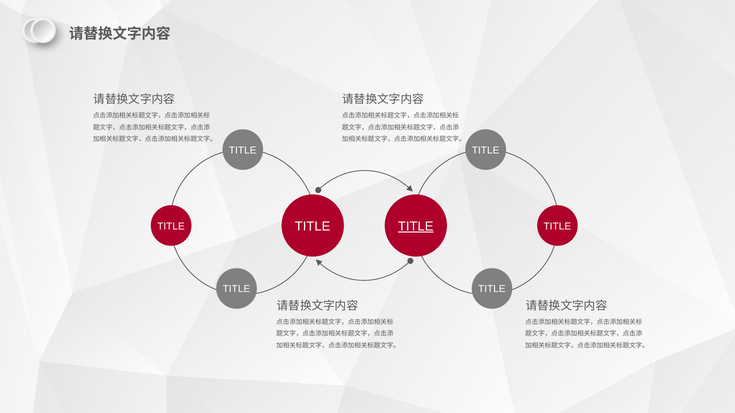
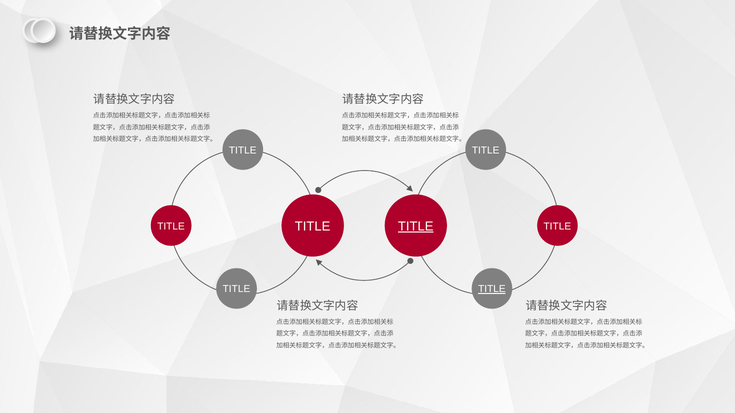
TITLE at (492, 289) underline: none -> present
